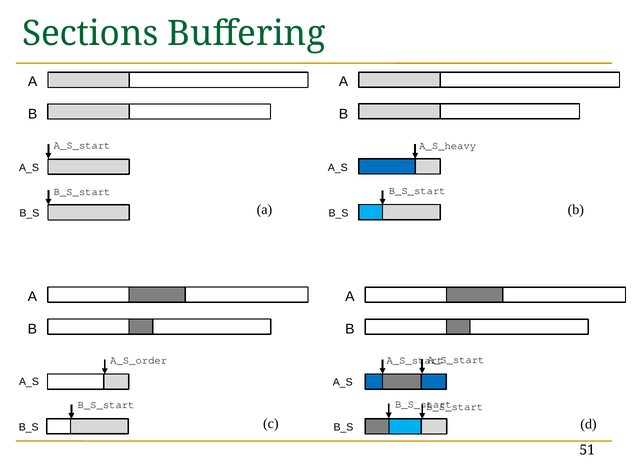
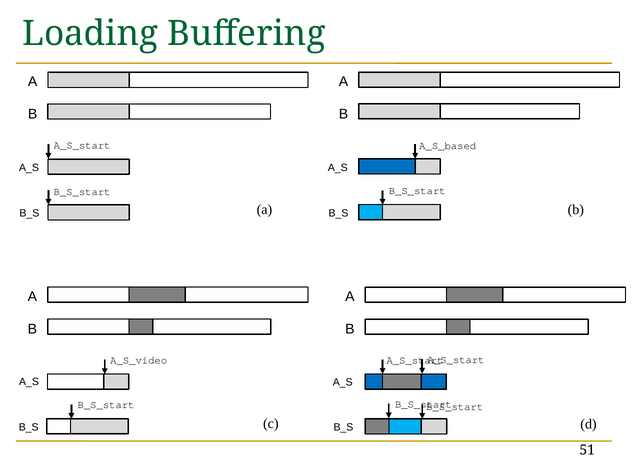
Sections: Sections -> Loading
A_S_heavy: A_S_heavy -> A_S_based
A_S_order: A_S_order -> A_S_video
